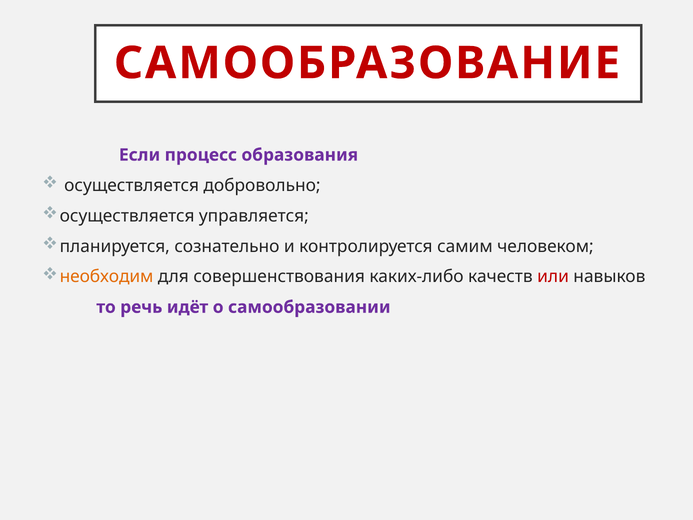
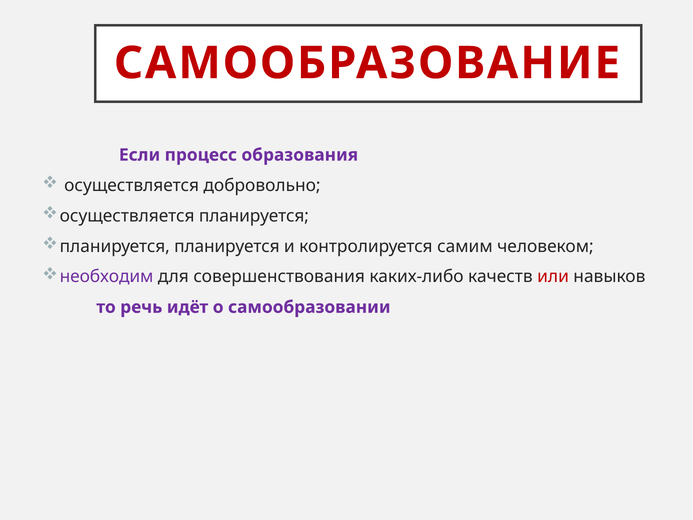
осуществляется управляется: управляется -> планируется
планируется сознательно: сознательно -> планируется
необходим colour: orange -> purple
